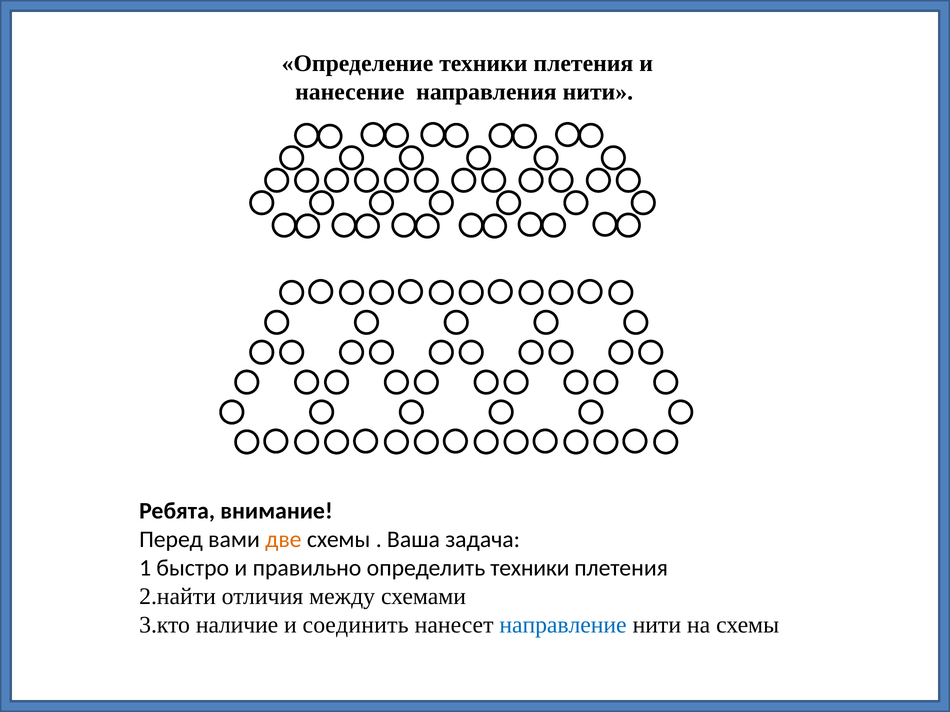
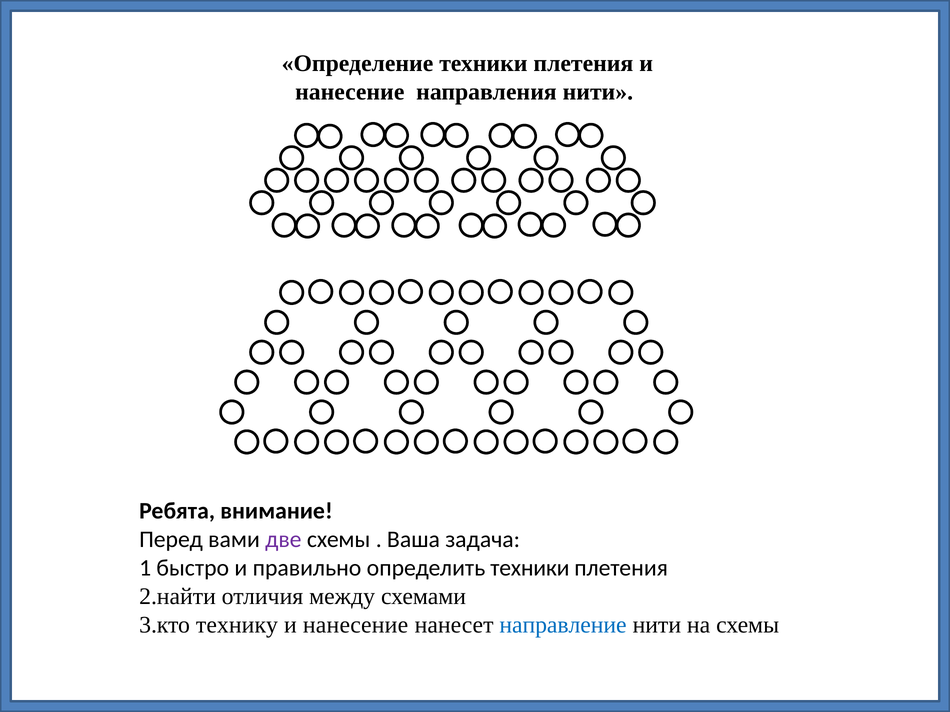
две colour: orange -> purple
наличие: наличие -> технику
соединить at (356, 625): соединить -> нанесение
